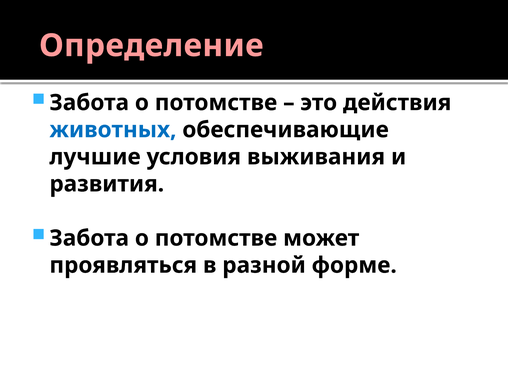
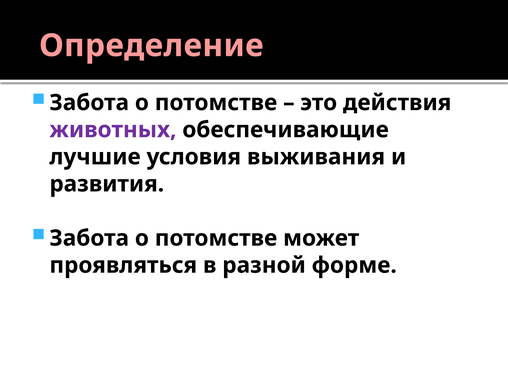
животных colour: blue -> purple
